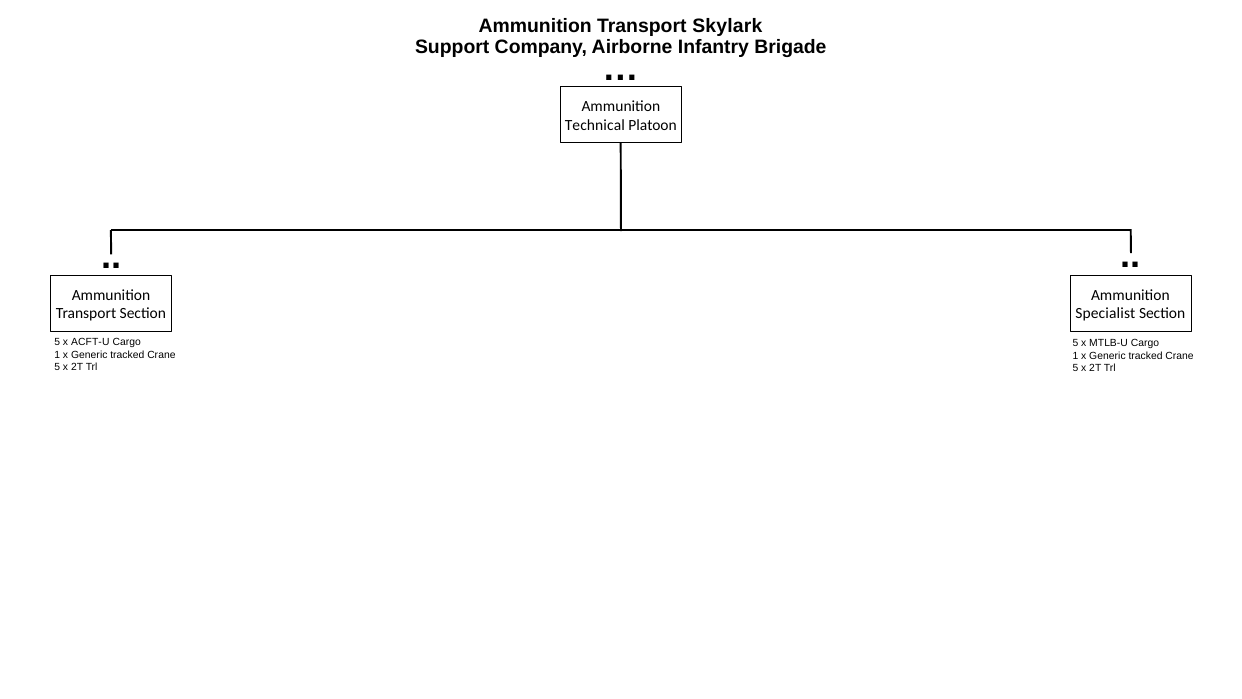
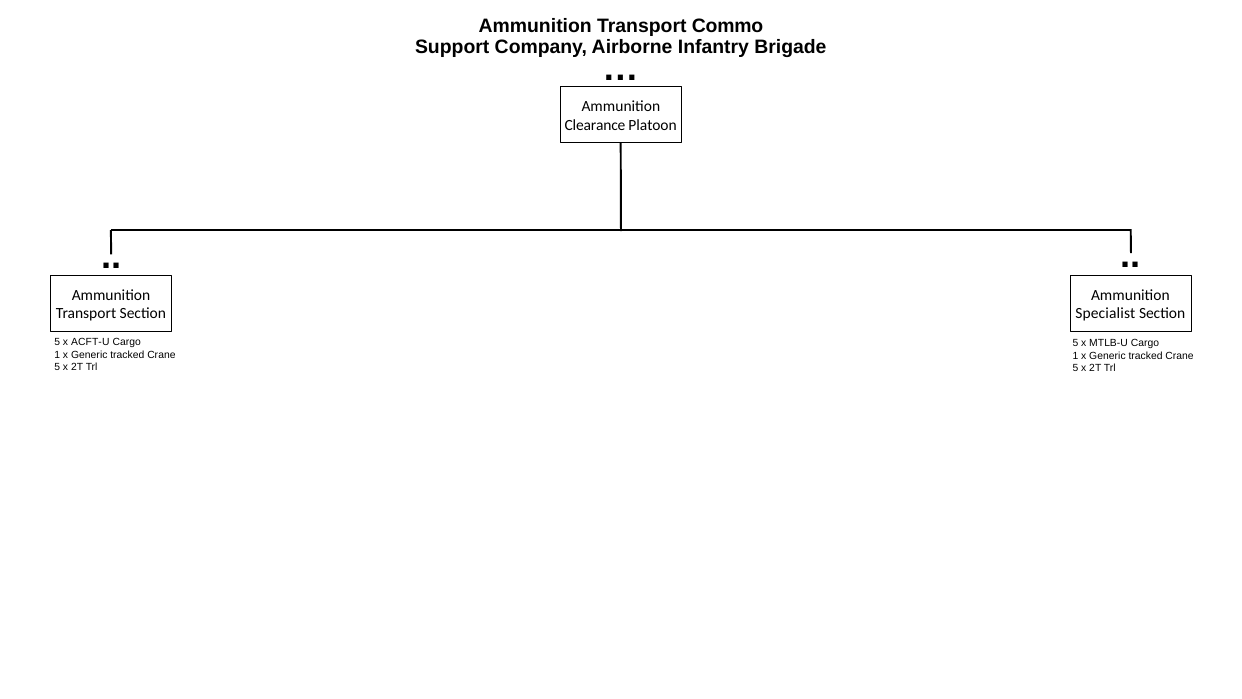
Skylark: Skylark -> Commo
Technical: Technical -> Clearance
